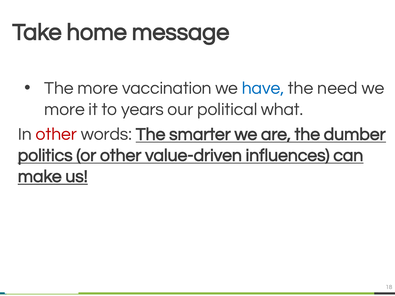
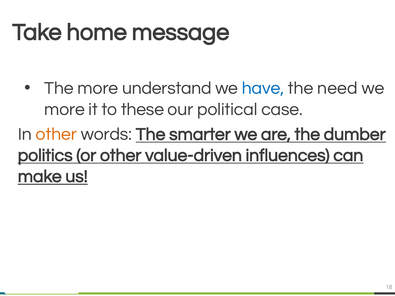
vaccination: vaccination -> understand
years: years -> these
what: what -> case
other at (56, 134) colour: red -> orange
